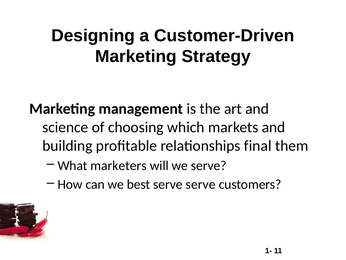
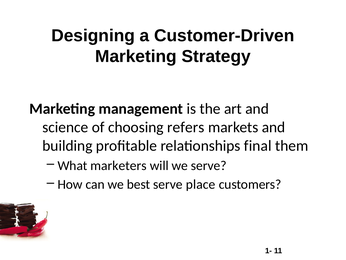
which: which -> refers
serve serve: serve -> place
